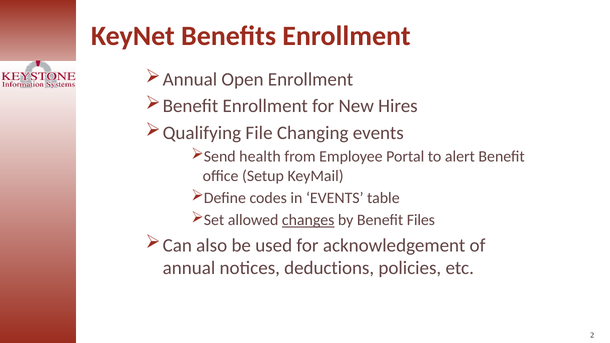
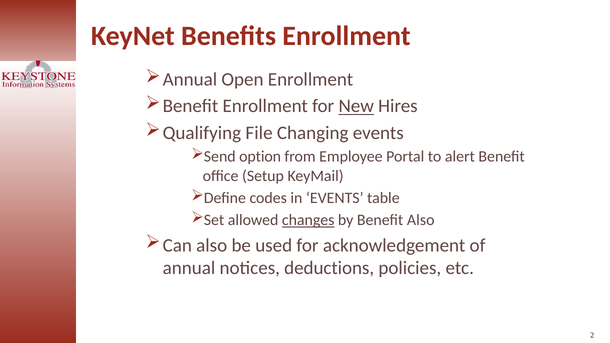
New underline: none -> present
health: health -> option
Benefit Files: Files -> Also
